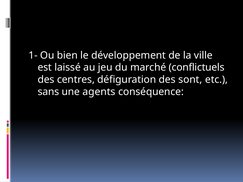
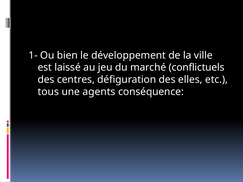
sont: sont -> elles
sans: sans -> tous
